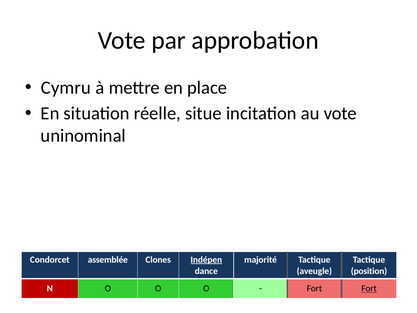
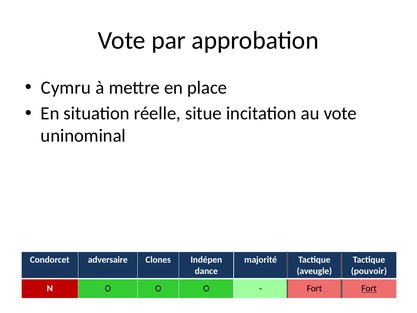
assemblée: assemblée -> adversaire
Indépen underline: present -> none
position: position -> pouvoir
